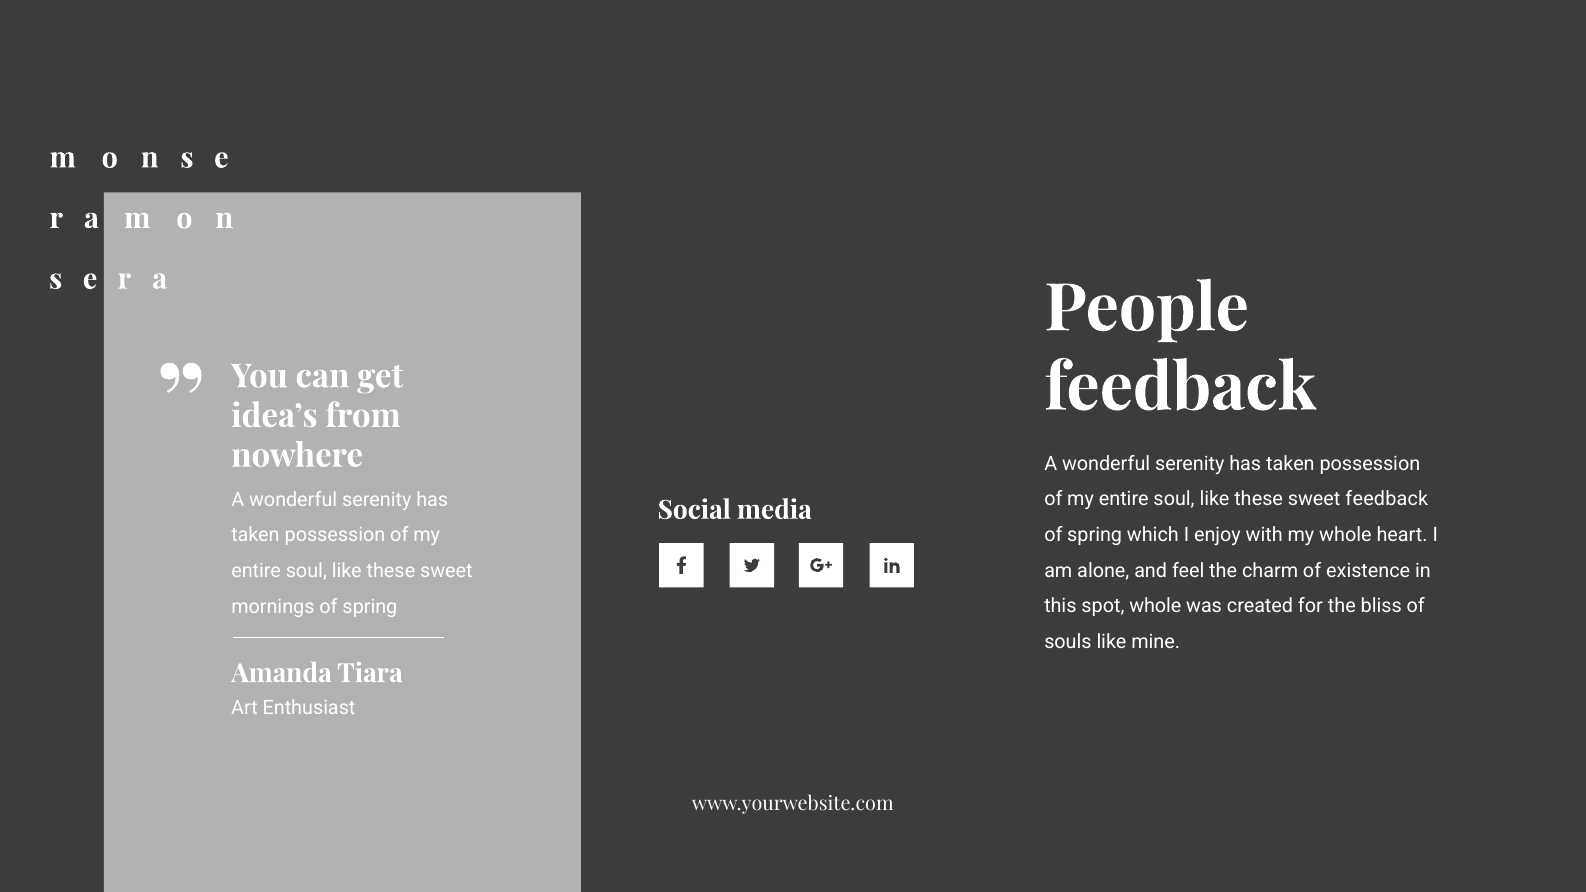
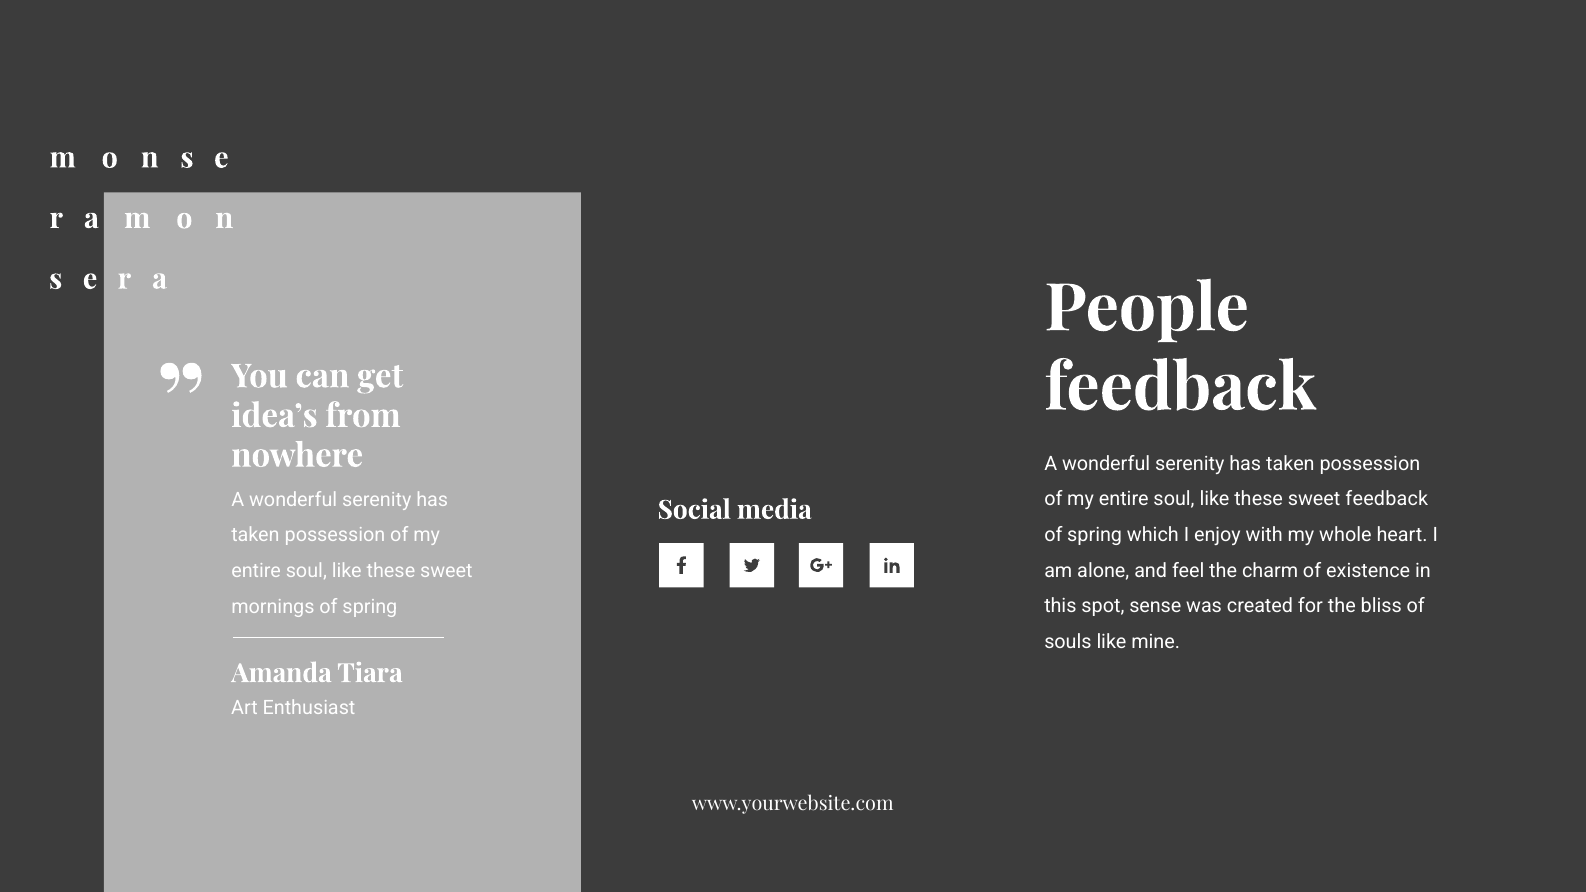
spot whole: whole -> sense
